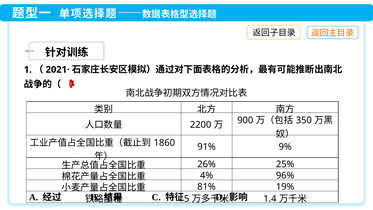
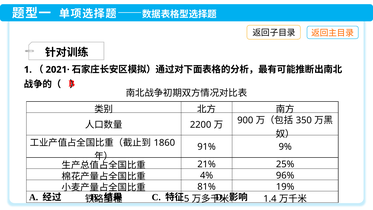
26%: 26% -> 21%
